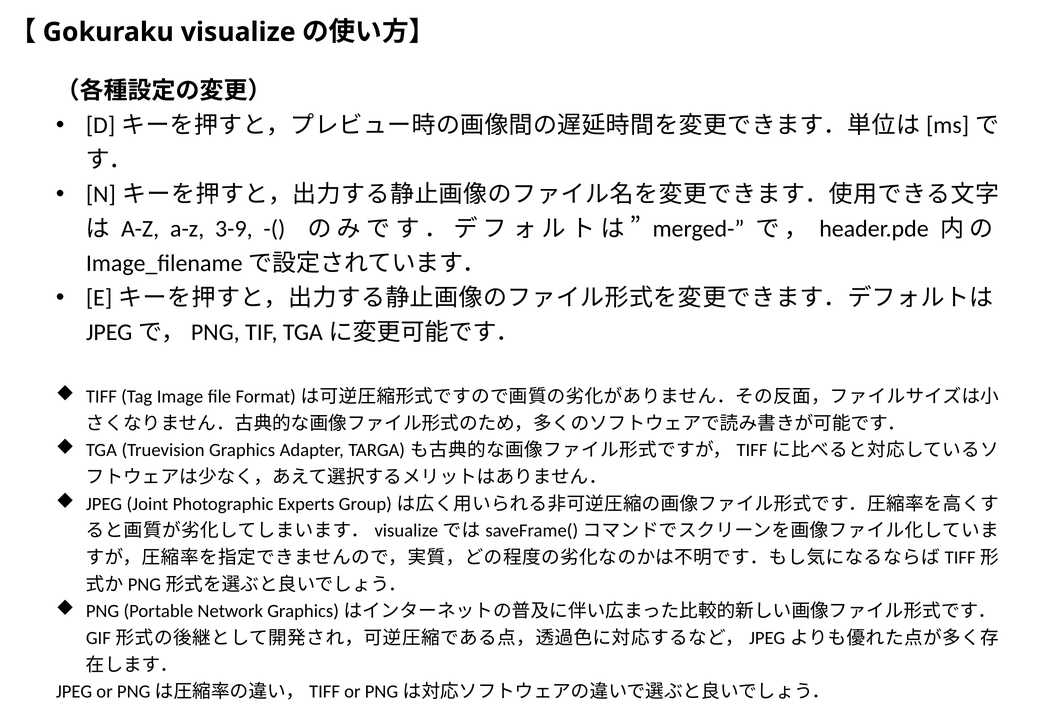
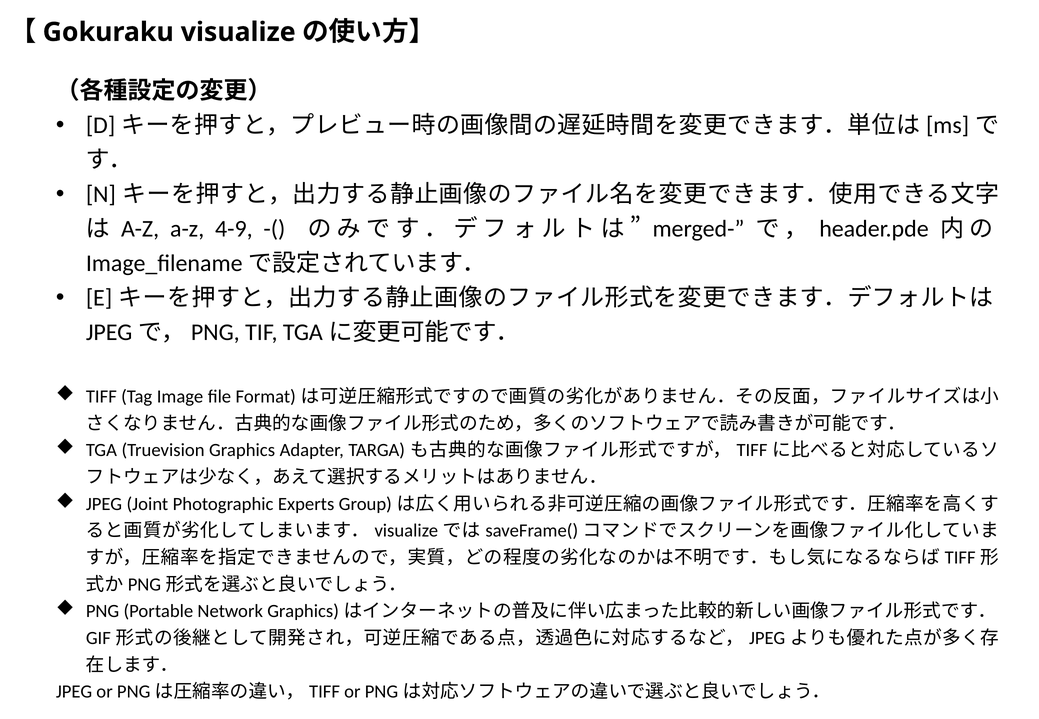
3-9: 3-9 -> 4-9
